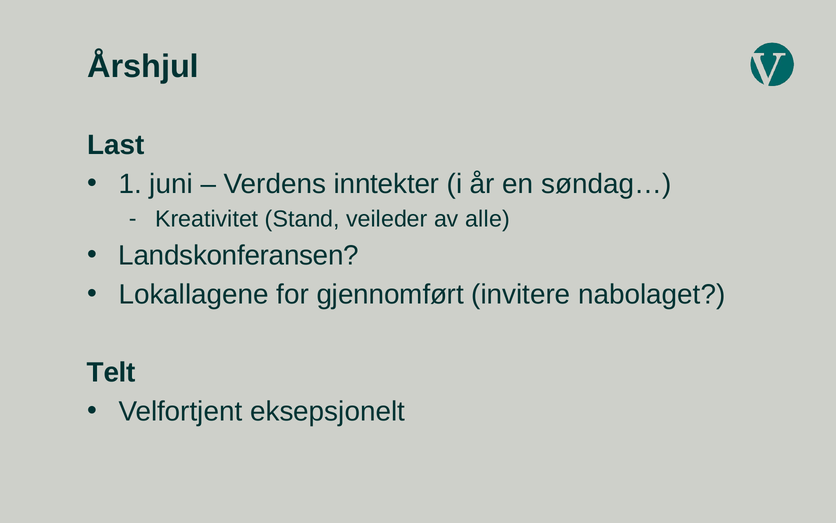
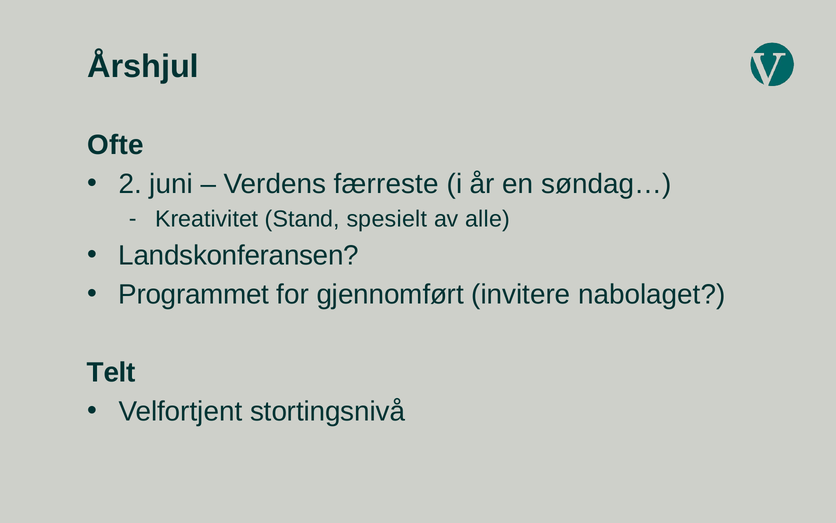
Last: Last -> Ofte
1: 1 -> 2
inntekter: inntekter -> færreste
veileder: veileder -> spesielt
Lokallagene: Lokallagene -> Programmet
eksepsjonelt: eksepsjonelt -> stortingsnivå
